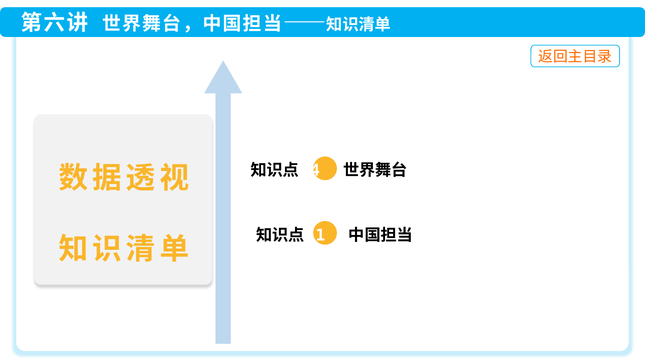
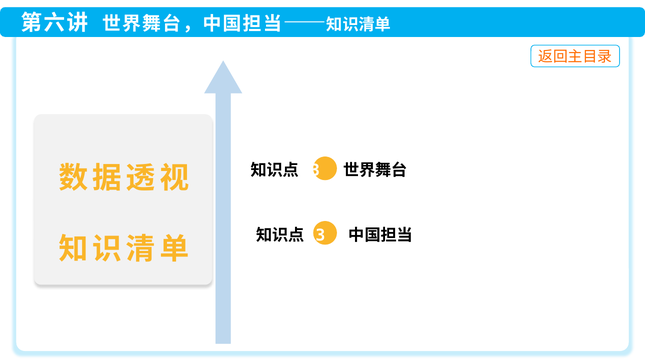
4 at (315, 170): 4 -> 3
1 at (320, 236): 1 -> 3
